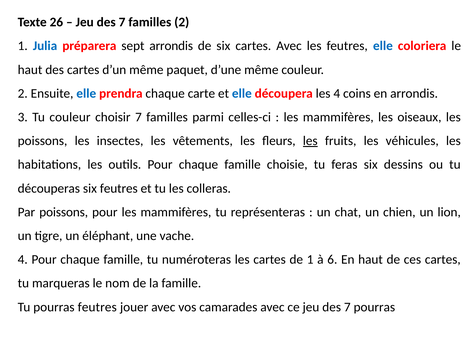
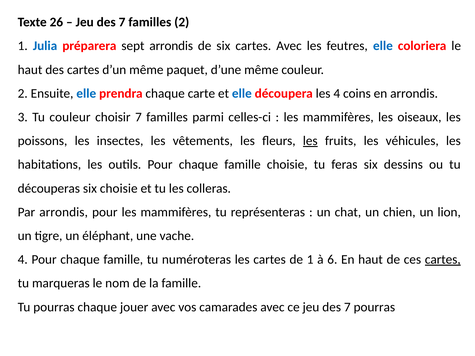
six feutres: feutres -> choisie
Par poissons: poissons -> arrondis
cartes at (443, 260) underline: none -> present
pourras feutres: feutres -> chaque
